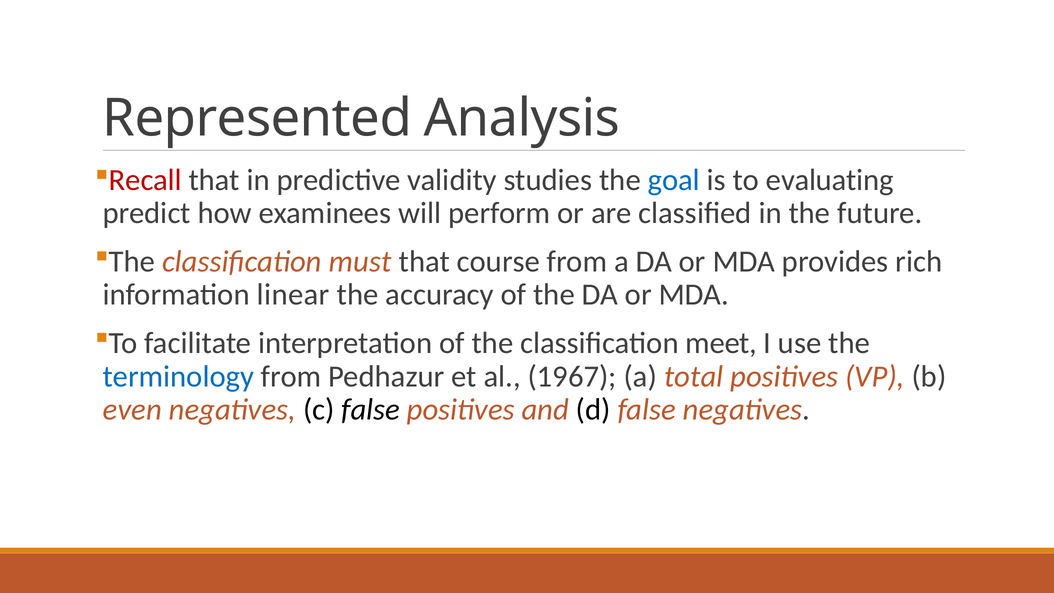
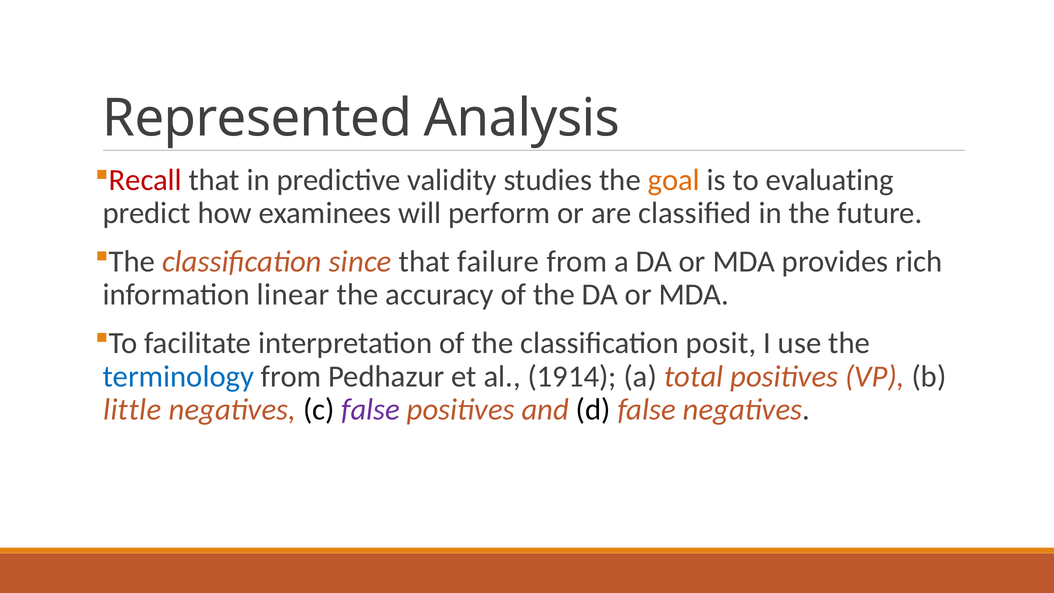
goal colour: blue -> orange
must: must -> since
course: course -> failure
meet: meet -> posit
1967: 1967 -> 1914
even: even -> little
false at (371, 409) colour: black -> purple
